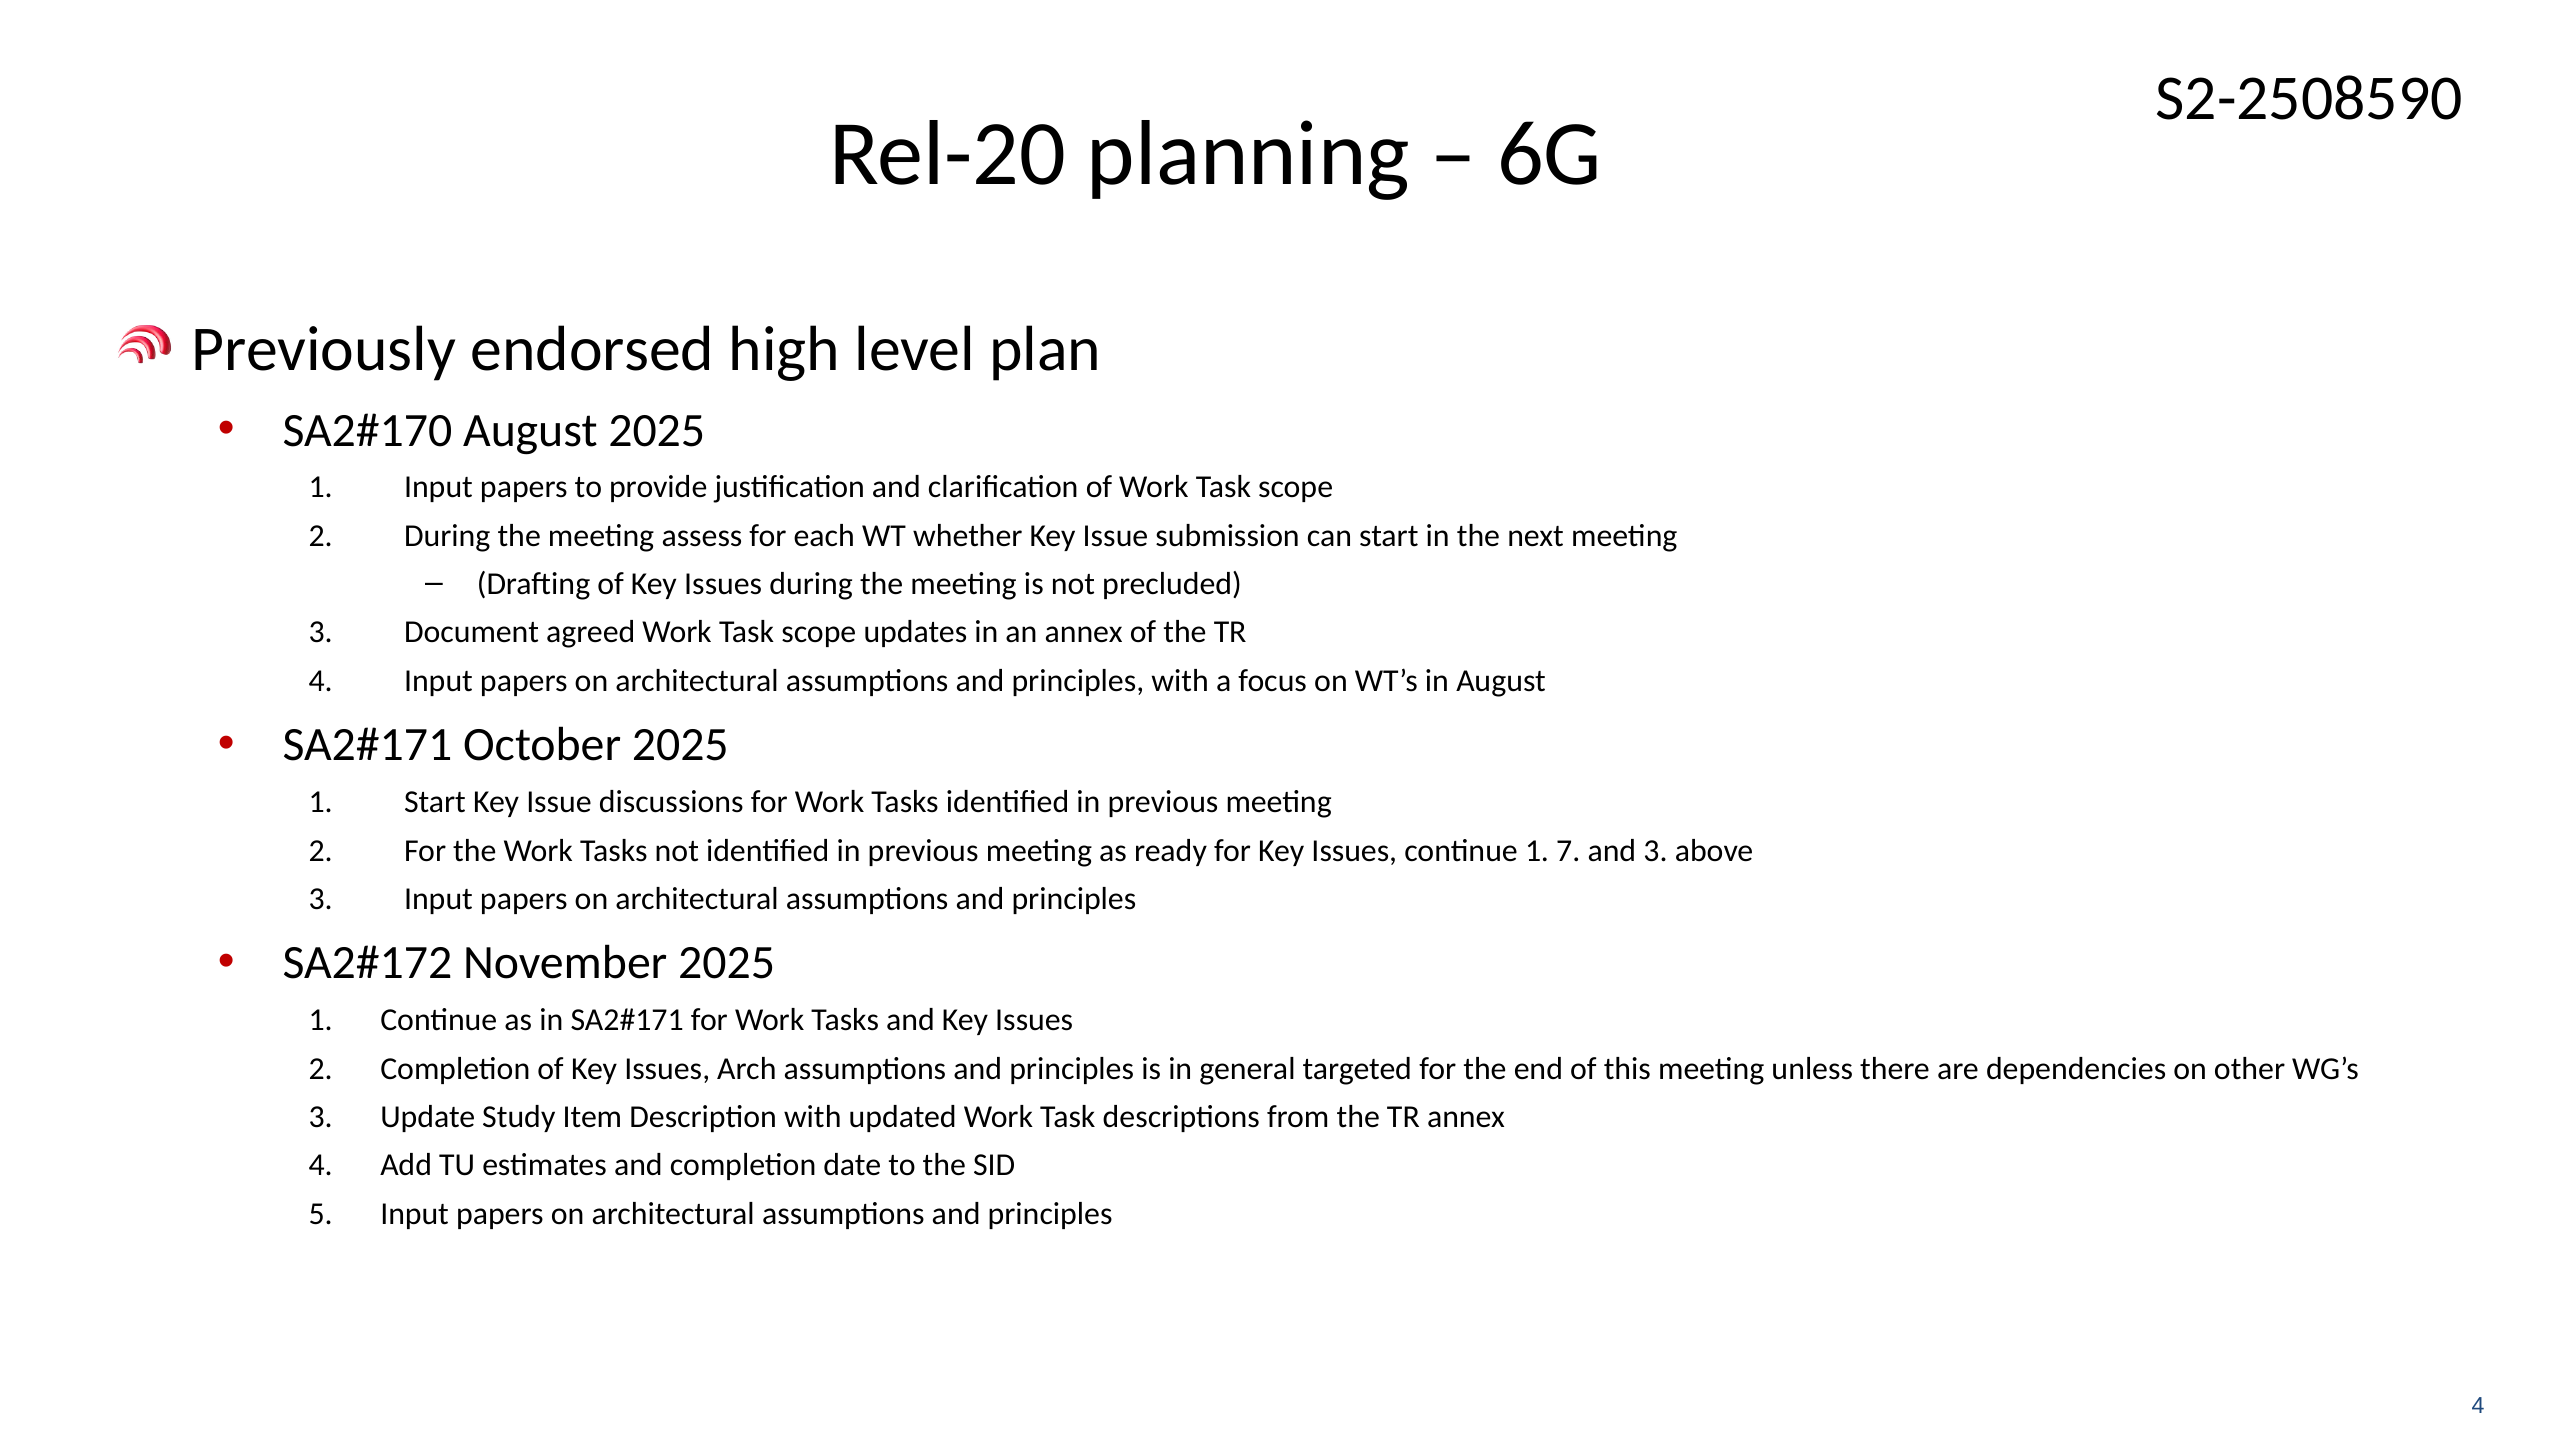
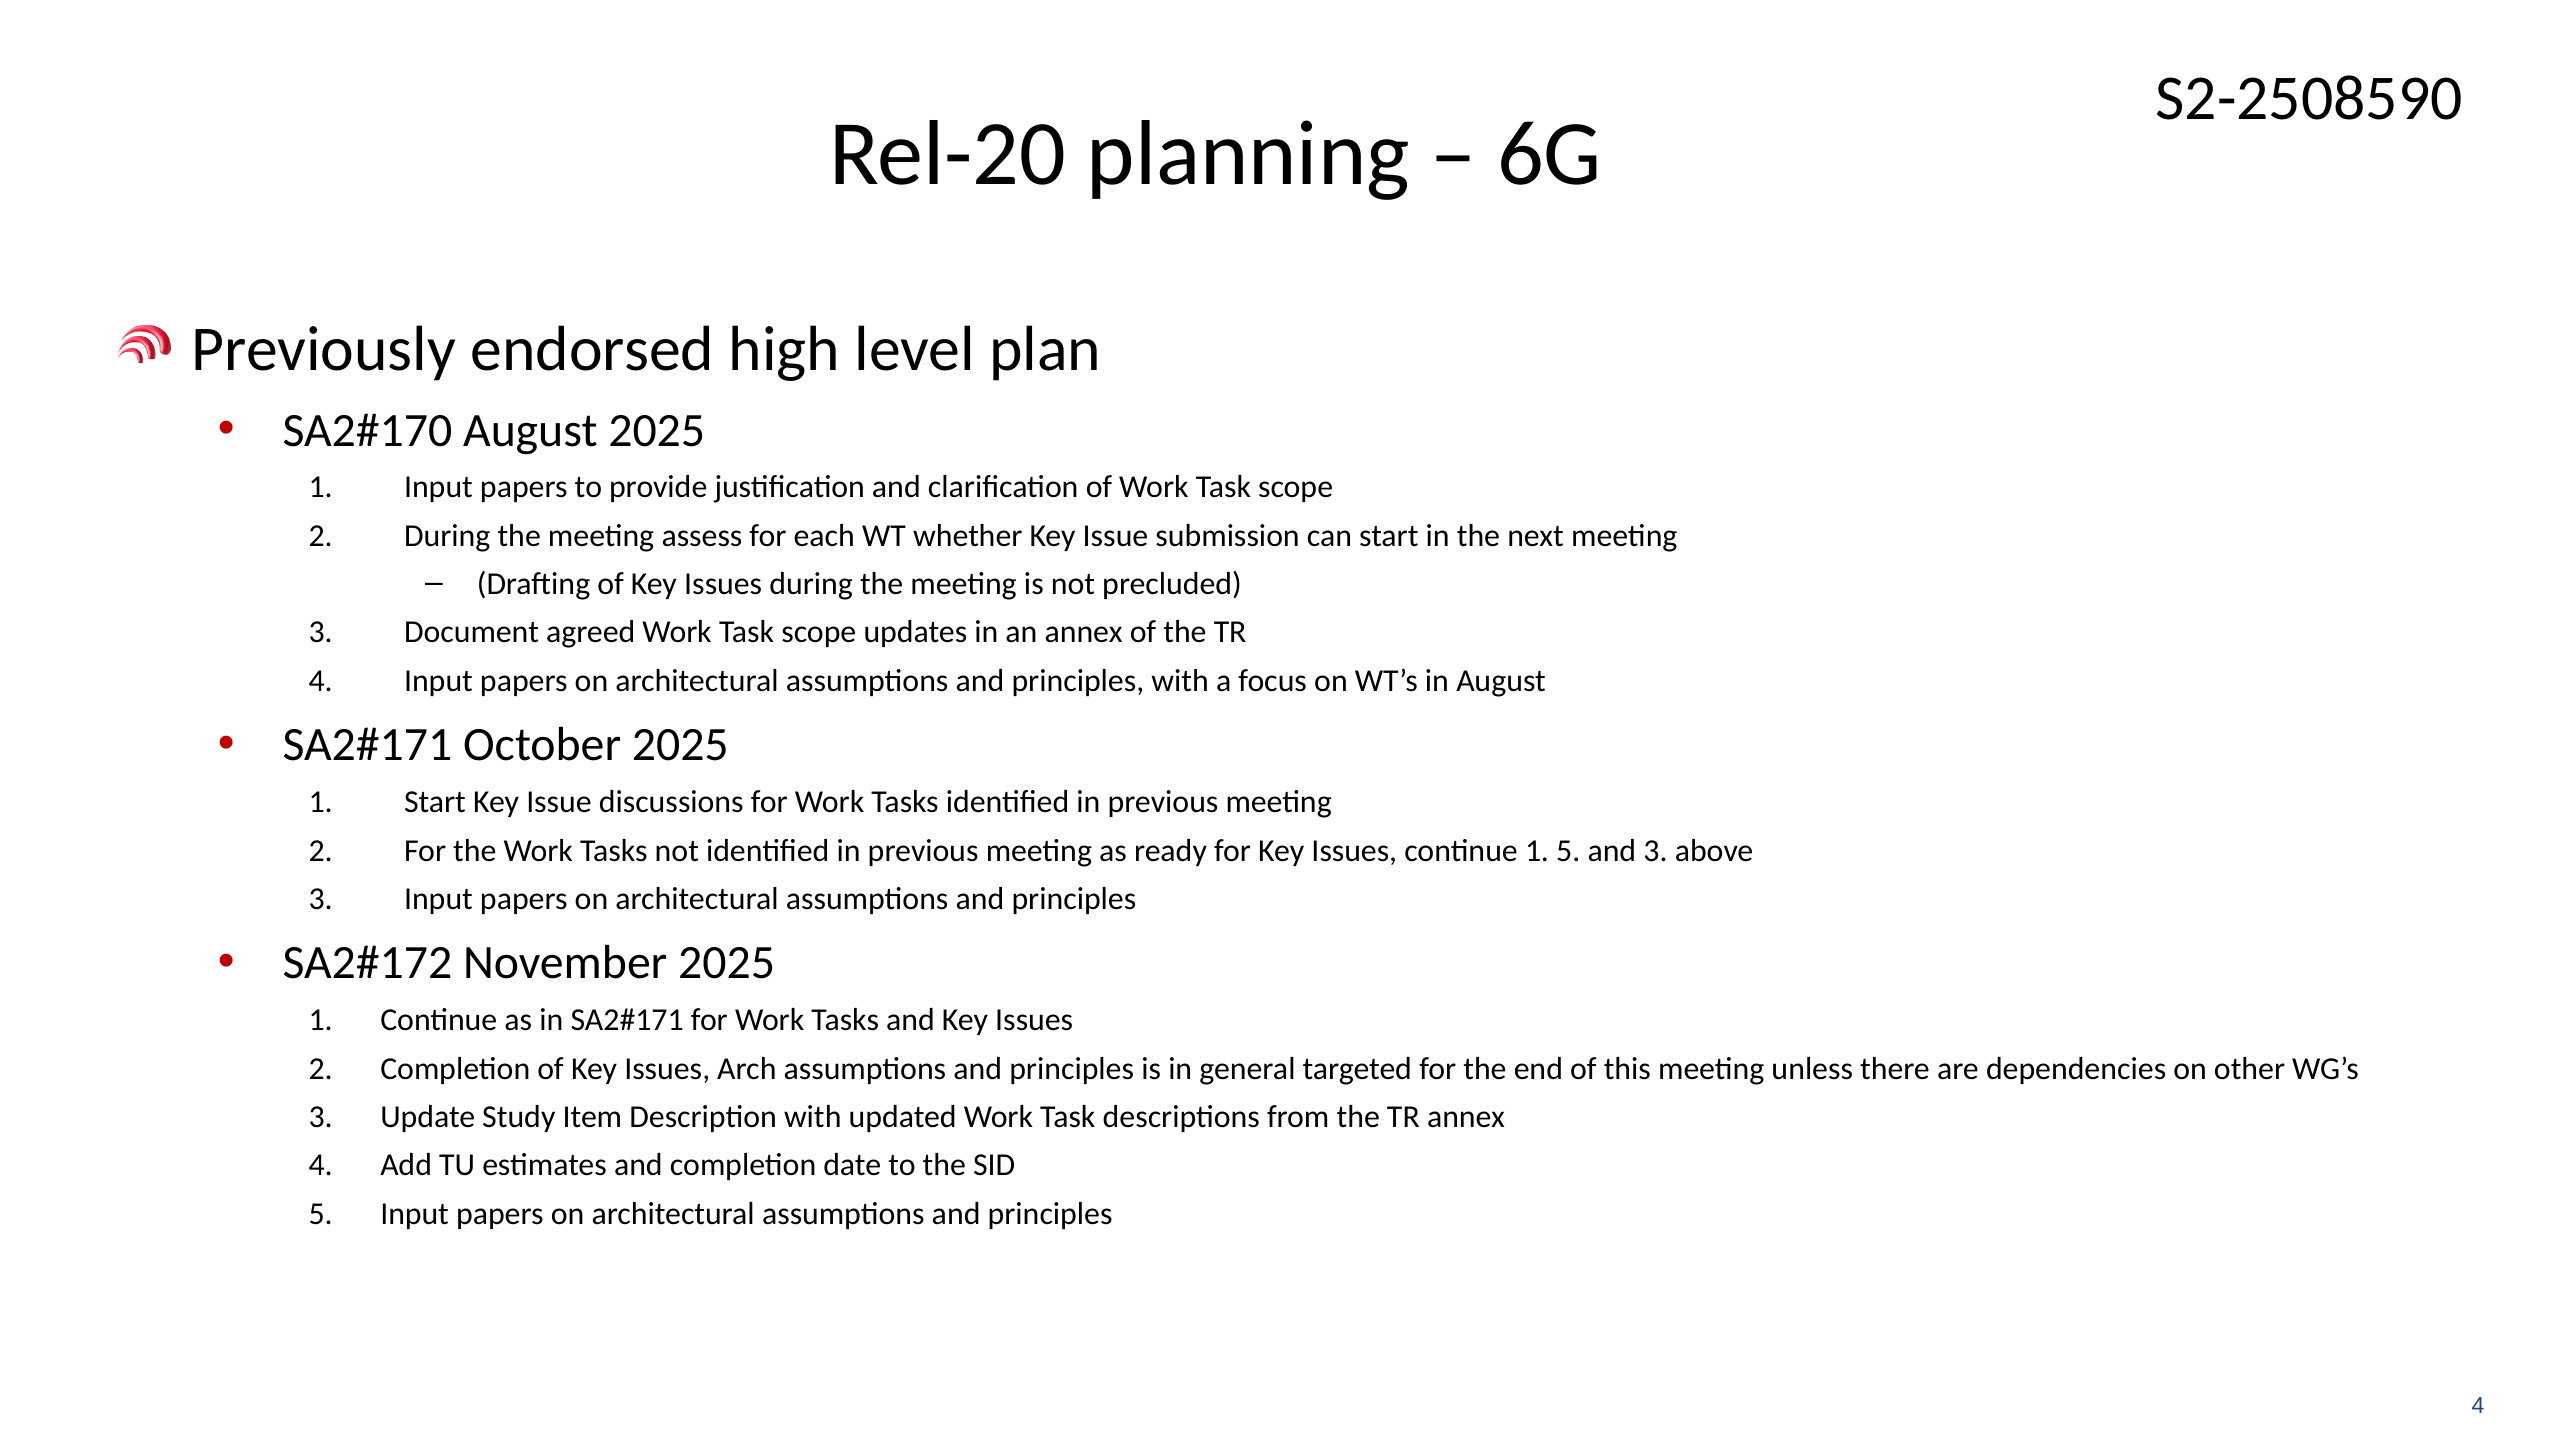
1 7: 7 -> 5
